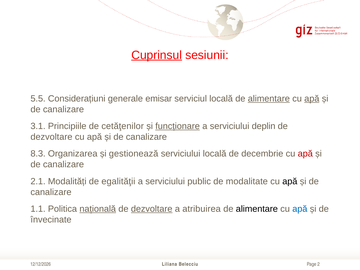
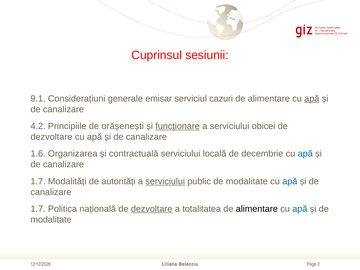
Cuprinsul underline: present -> none
5.5: 5.5 -> 9.1
serviciul locală: locală -> cazuri
alimentare at (269, 99) underline: present -> none
3.1: 3.1 -> 4.2
cetăţenilor: cetăţenilor -> orășenești
deplin: deplin -> obicei
8.3: 8.3 -> 1.6
gestionează: gestionează -> contractuală
apă at (305, 154) colour: red -> blue
2.1 at (38, 181): 2.1 -> 1.7
egalităţii: egalităţii -> autorități
serviciului at (165, 181) underline: none -> present
apă at (290, 181) colour: black -> blue
1.1 at (38, 209): 1.1 -> 1.7
națională underline: present -> none
atribuirea: atribuirea -> totalitatea
învecinate at (51, 220): învecinate -> modalitate
